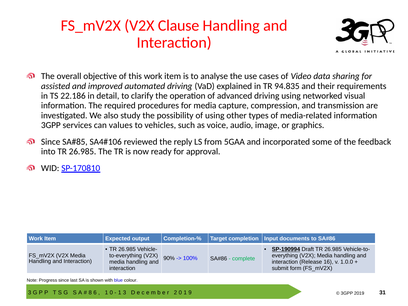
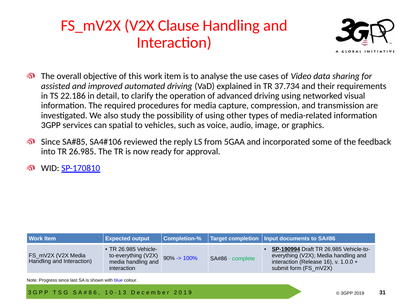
94.835: 94.835 -> 37.734
values: values -> spatial
